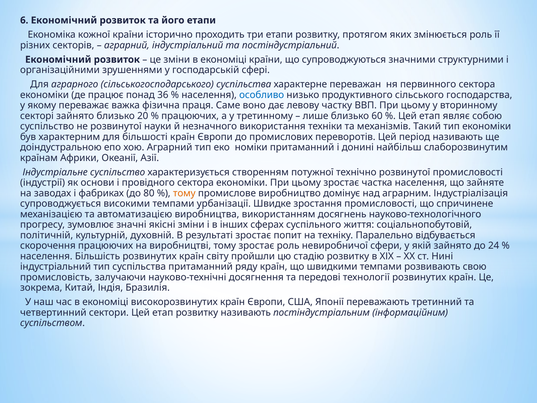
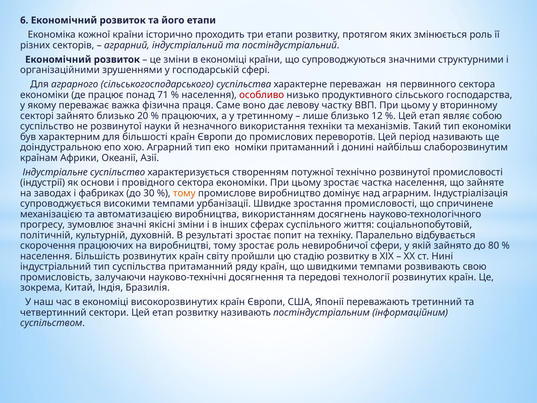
36: 36 -> 71
особливо colour: blue -> red
60: 60 -> 12
80: 80 -> 30
24: 24 -> 80
